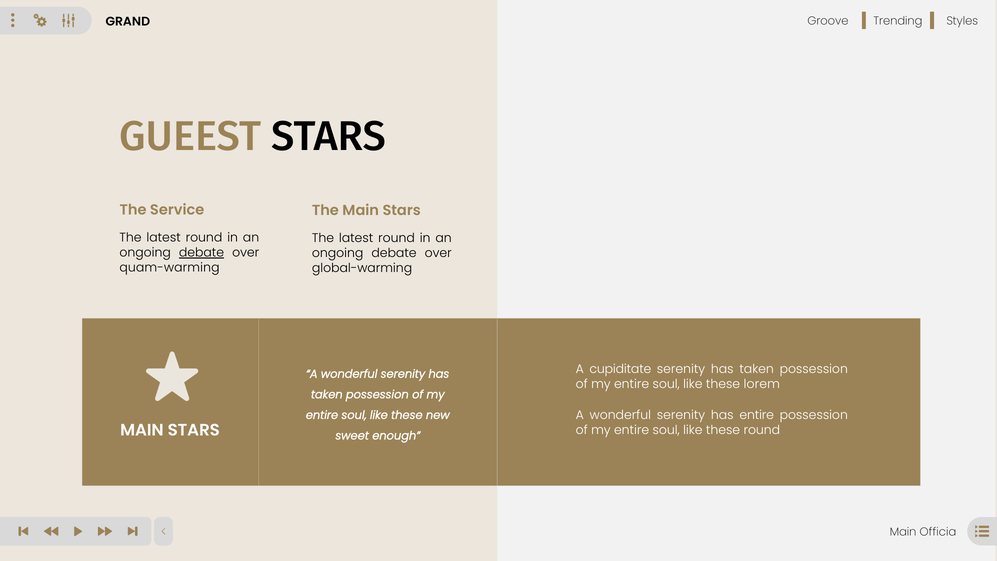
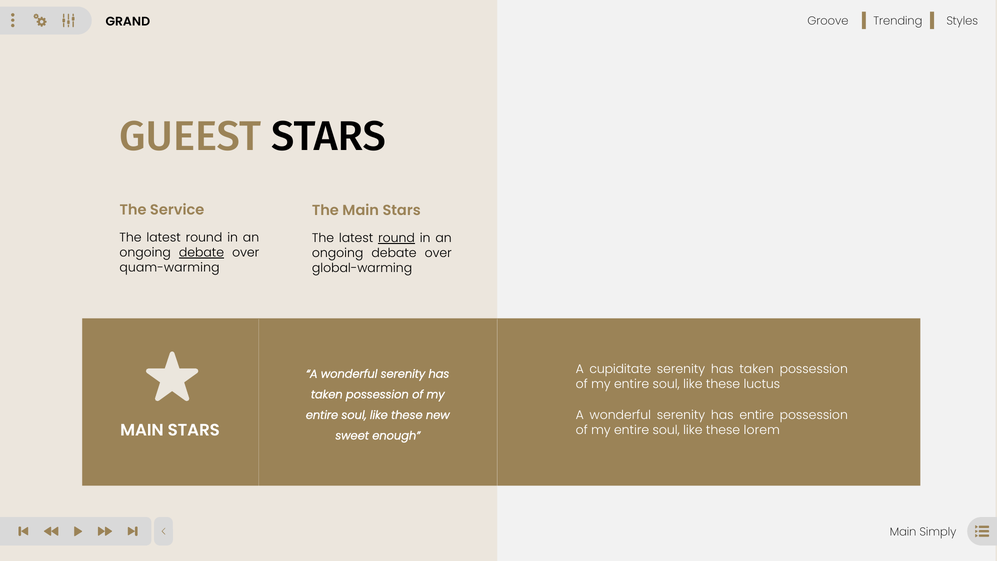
round at (397, 238) underline: none -> present
lorem: lorem -> luctus
these round: round -> lorem
Officia: Officia -> Simply
